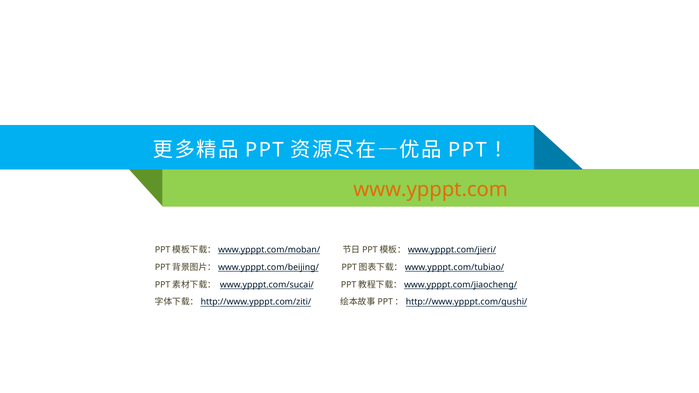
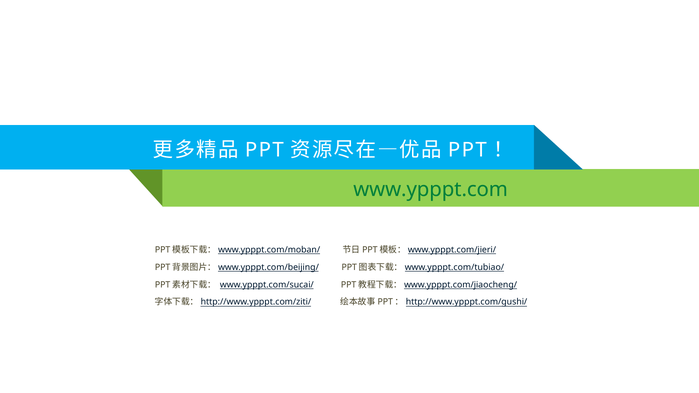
www.ypppt.com colour: orange -> green
